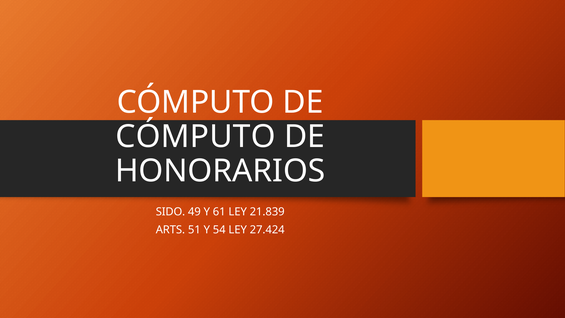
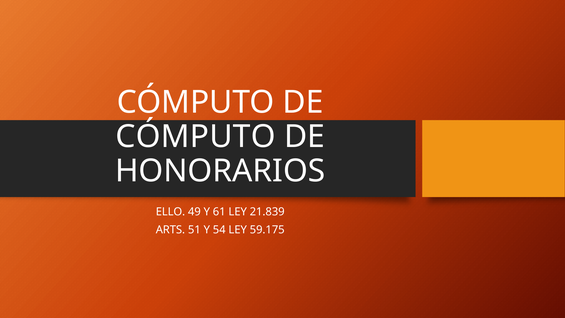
SIDO: SIDO -> ELLO
27.424: 27.424 -> 59.175
